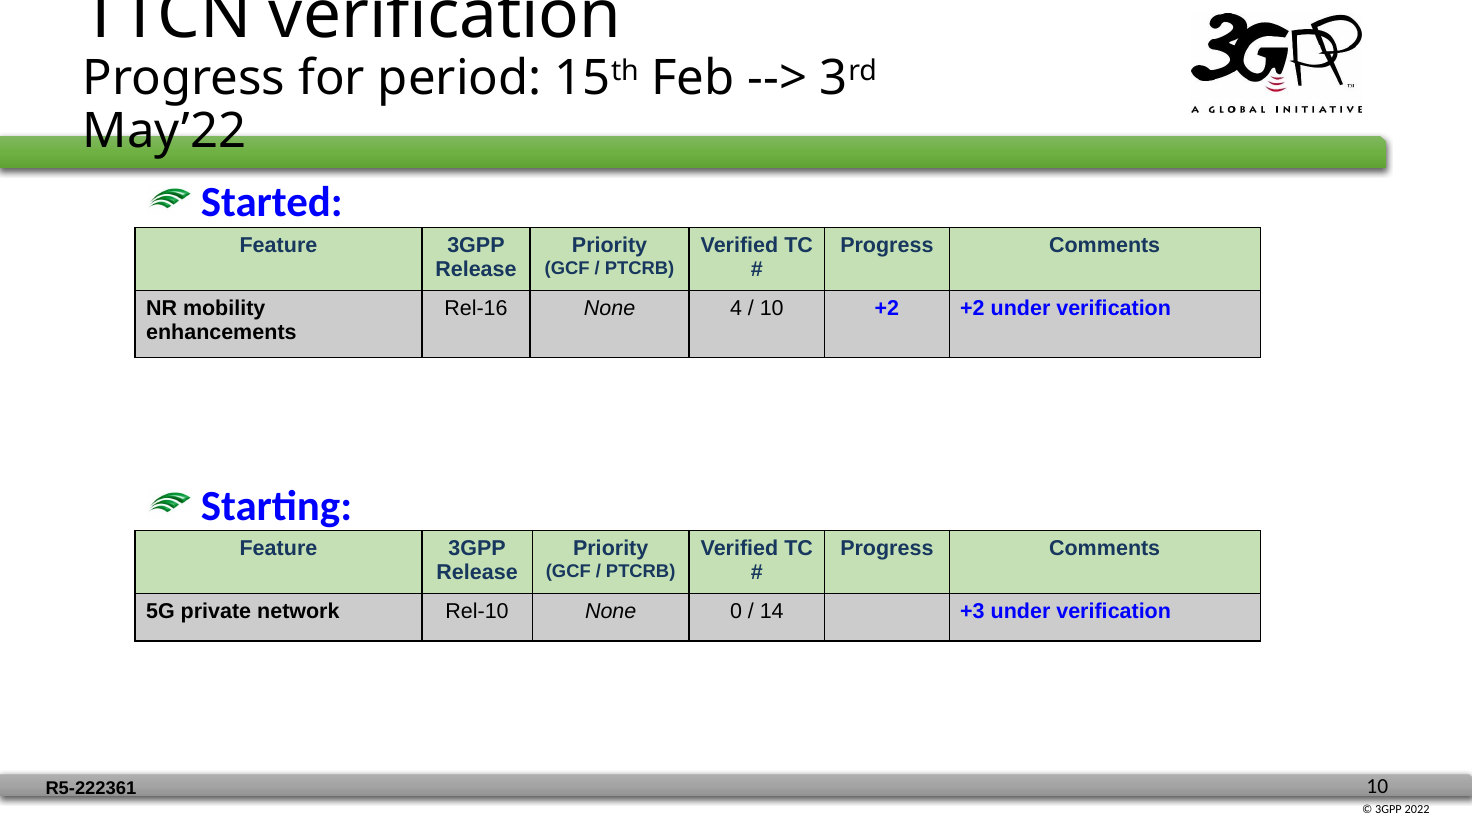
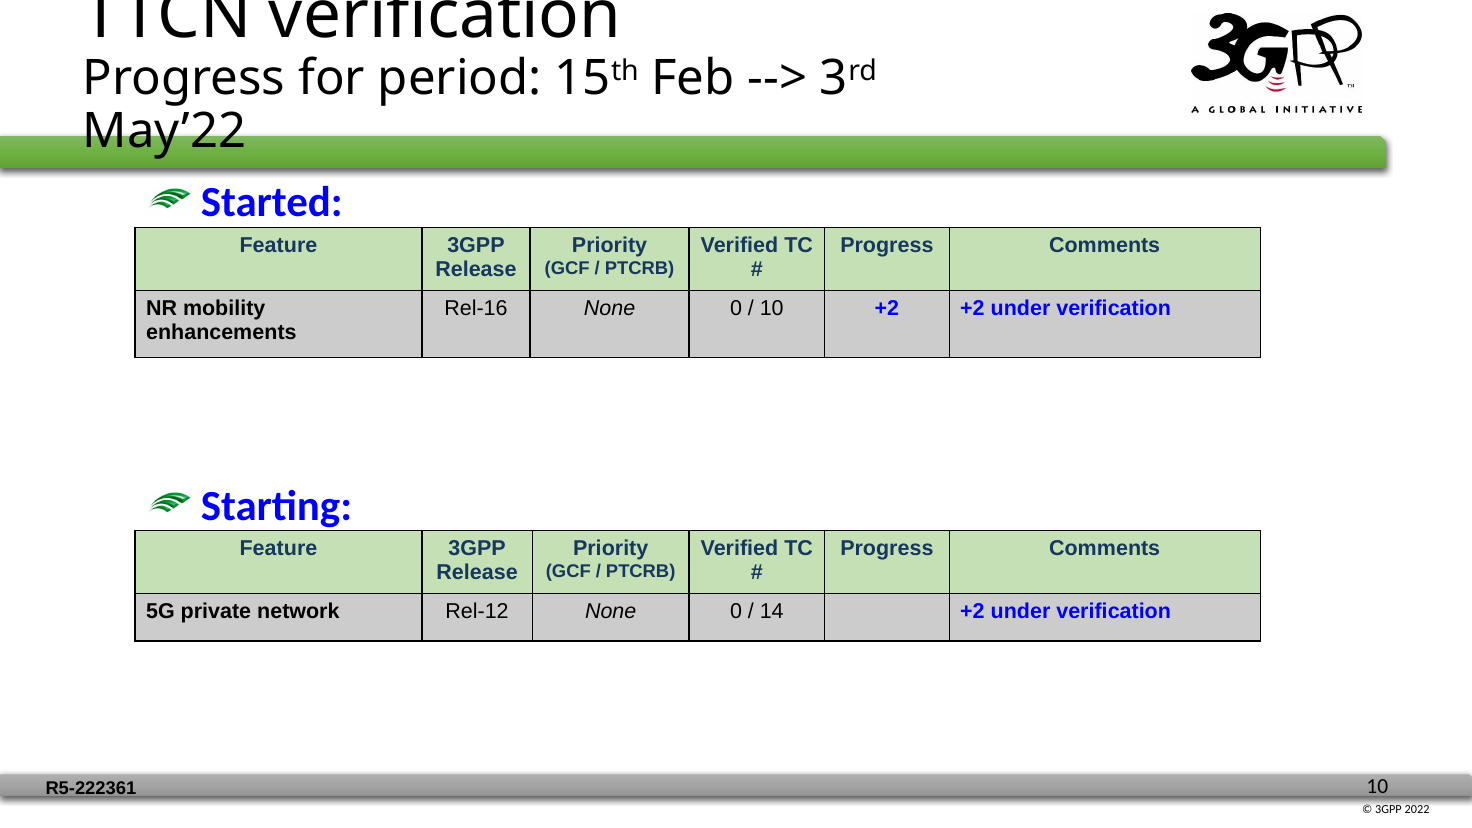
Rel-16 None 4: 4 -> 0
Rel-10: Rel-10 -> Rel-12
14 +3: +3 -> +2
